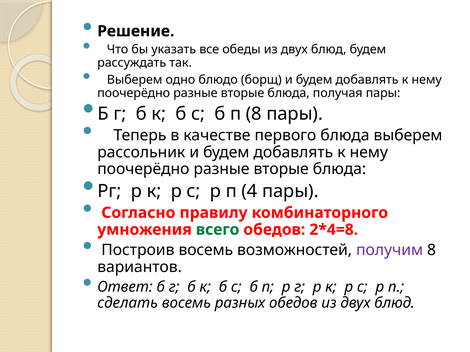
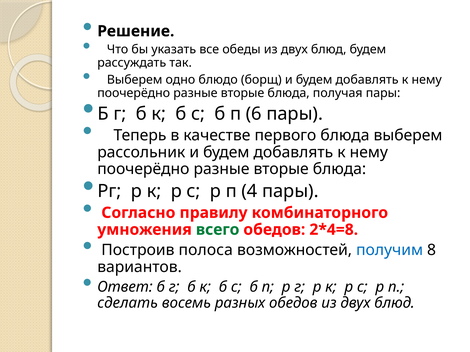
п 8: 8 -> 6
Построив восемь: восемь -> полоса
получим colour: purple -> blue
